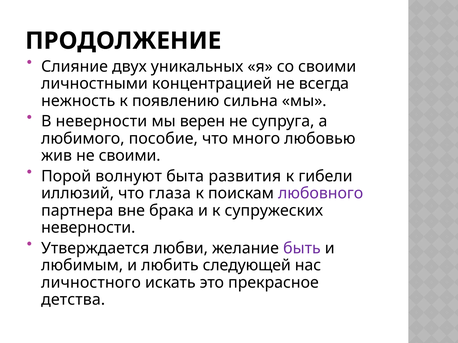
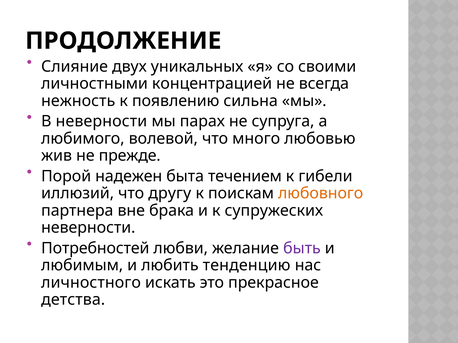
верен: верен -> парах
пособие: пособие -> волевой
не своими: своими -> прежде
волнуют: волнуют -> надежен
развития: развития -> течением
глаза: глаза -> другу
любовного colour: purple -> orange
Утверждается: Утверждается -> Потребностей
следующей: следующей -> тенденцию
